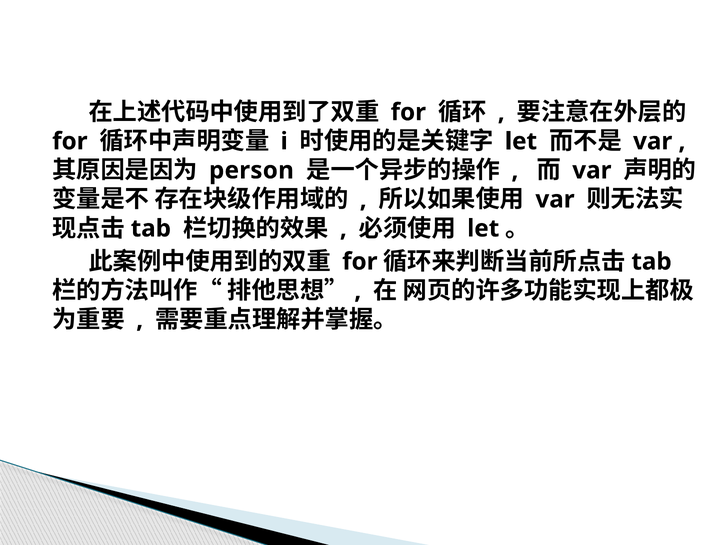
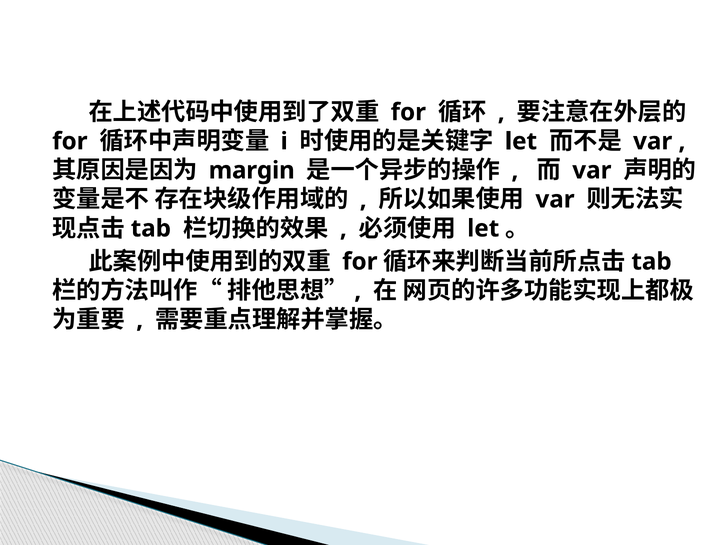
person: person -> margin
